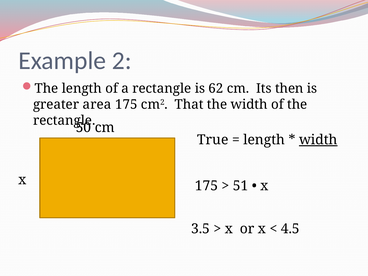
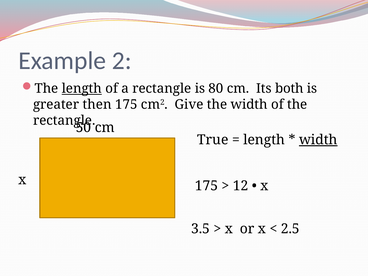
length at (82, 89) underline: none -> present
62: 62 -> 80
then: then -> both
area: area -> then
That: That -> Give
51: 51 -> 12
4.5: 4.5 -> 2.5
